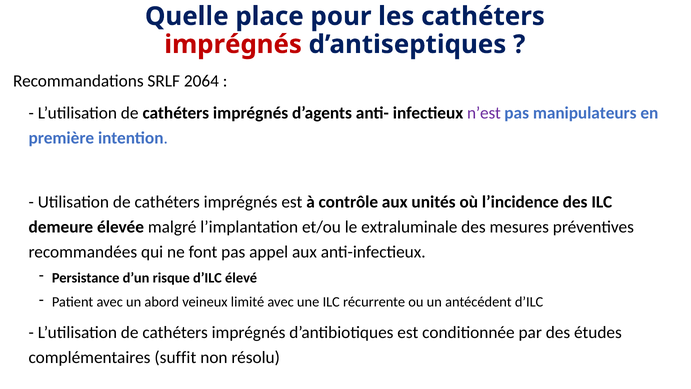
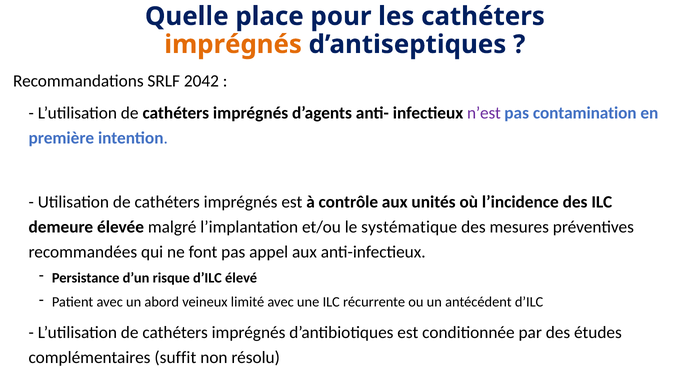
imprégnés at (233, 44) colour: red -> orange
2064: 2064 -> 2042
manipulateurs: manipulateurs -> contamination
extraluminale: extraluminale -> systématique
